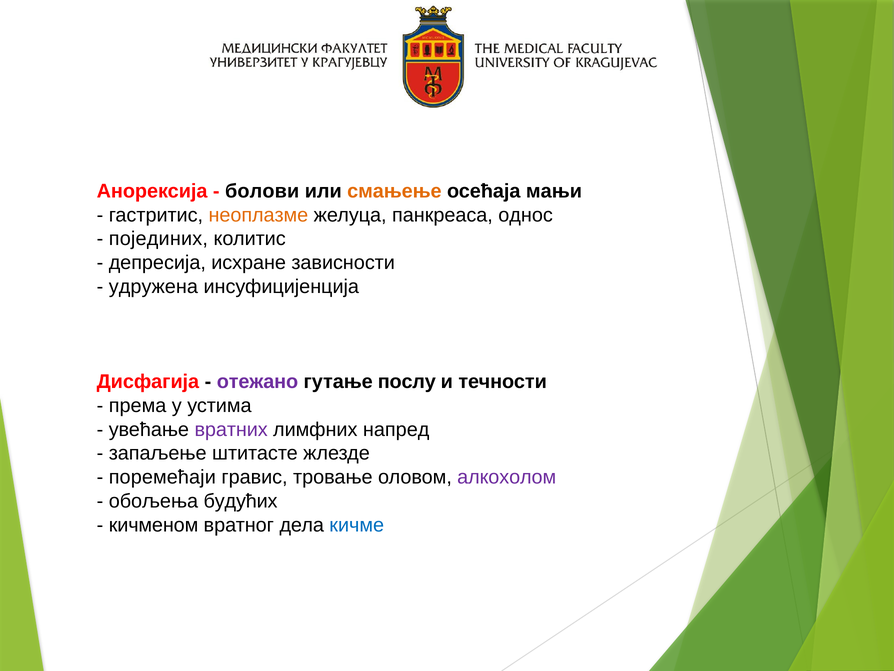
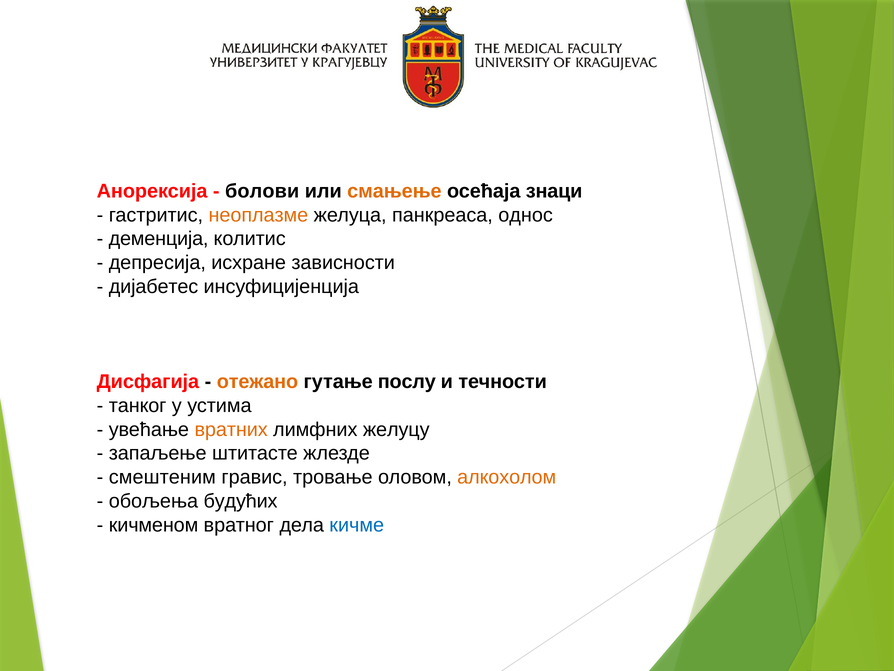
мањи: мањи -> знаци
појединих: појединих -> деменција
удружена: удружена -> дијабетес
отежано colour: purple -> orange
према: према -> танког
вратних colour: purple -> orange
напред: напред -> желуцу
поремећаји: поремећаји -> смештеним
алкохолом colour: purple -> orange
